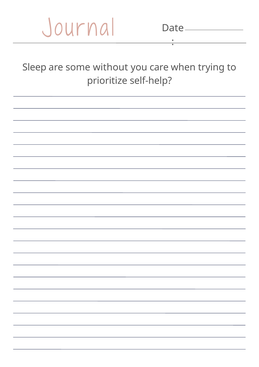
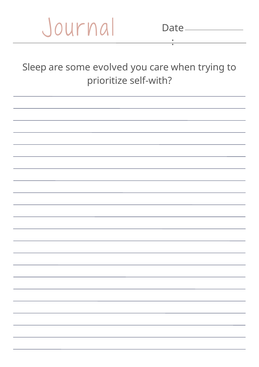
without: without -> evolved
self-help: self-help -> self-with
